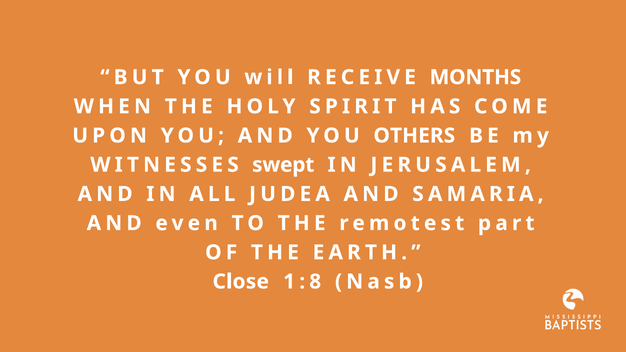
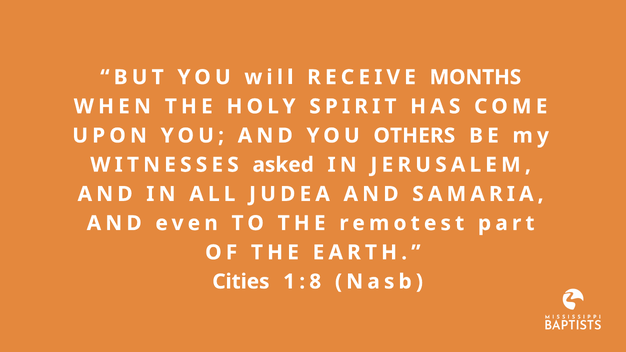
swept: swept -> asked
Close: Close -> Cities
